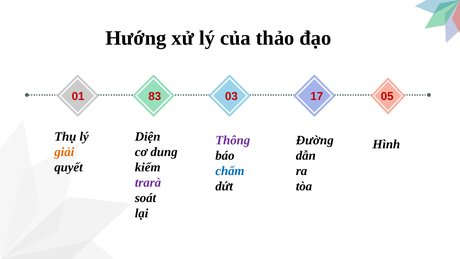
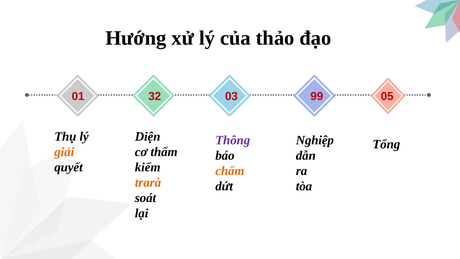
83: 83 -> 32
17: 17 -> 99
Đường: Đường -> Nghiệp
Hình: Hình -> Tổng
dung: dung -> thẩm
chấm colour: blue -> orange
trarà colour: purple -> orange
